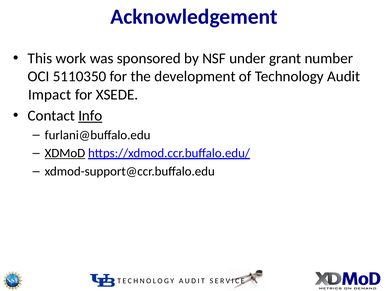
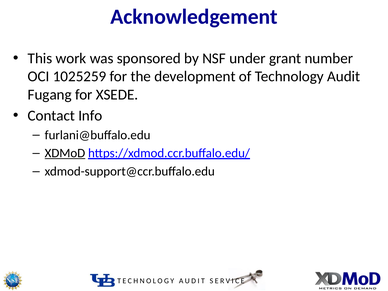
5110350: 5110350 -> 1025259
Impact: Impact -> Fugang
Info underline: present -> none
